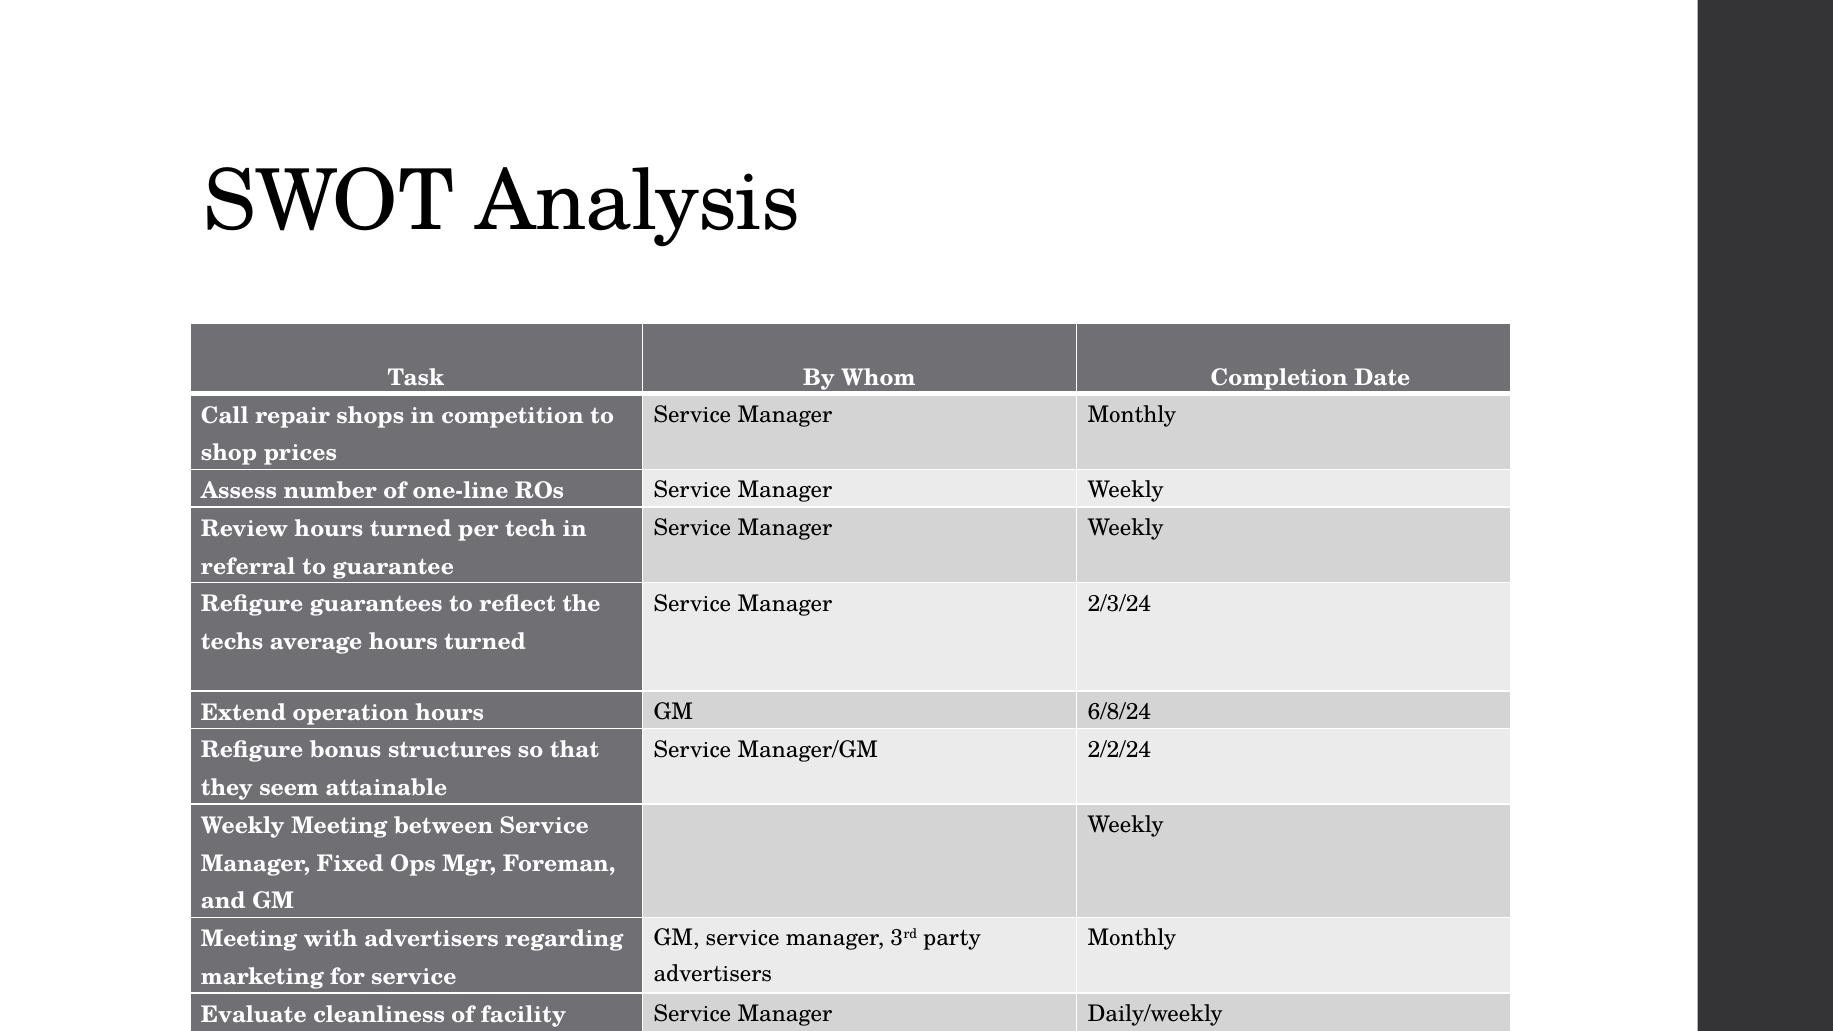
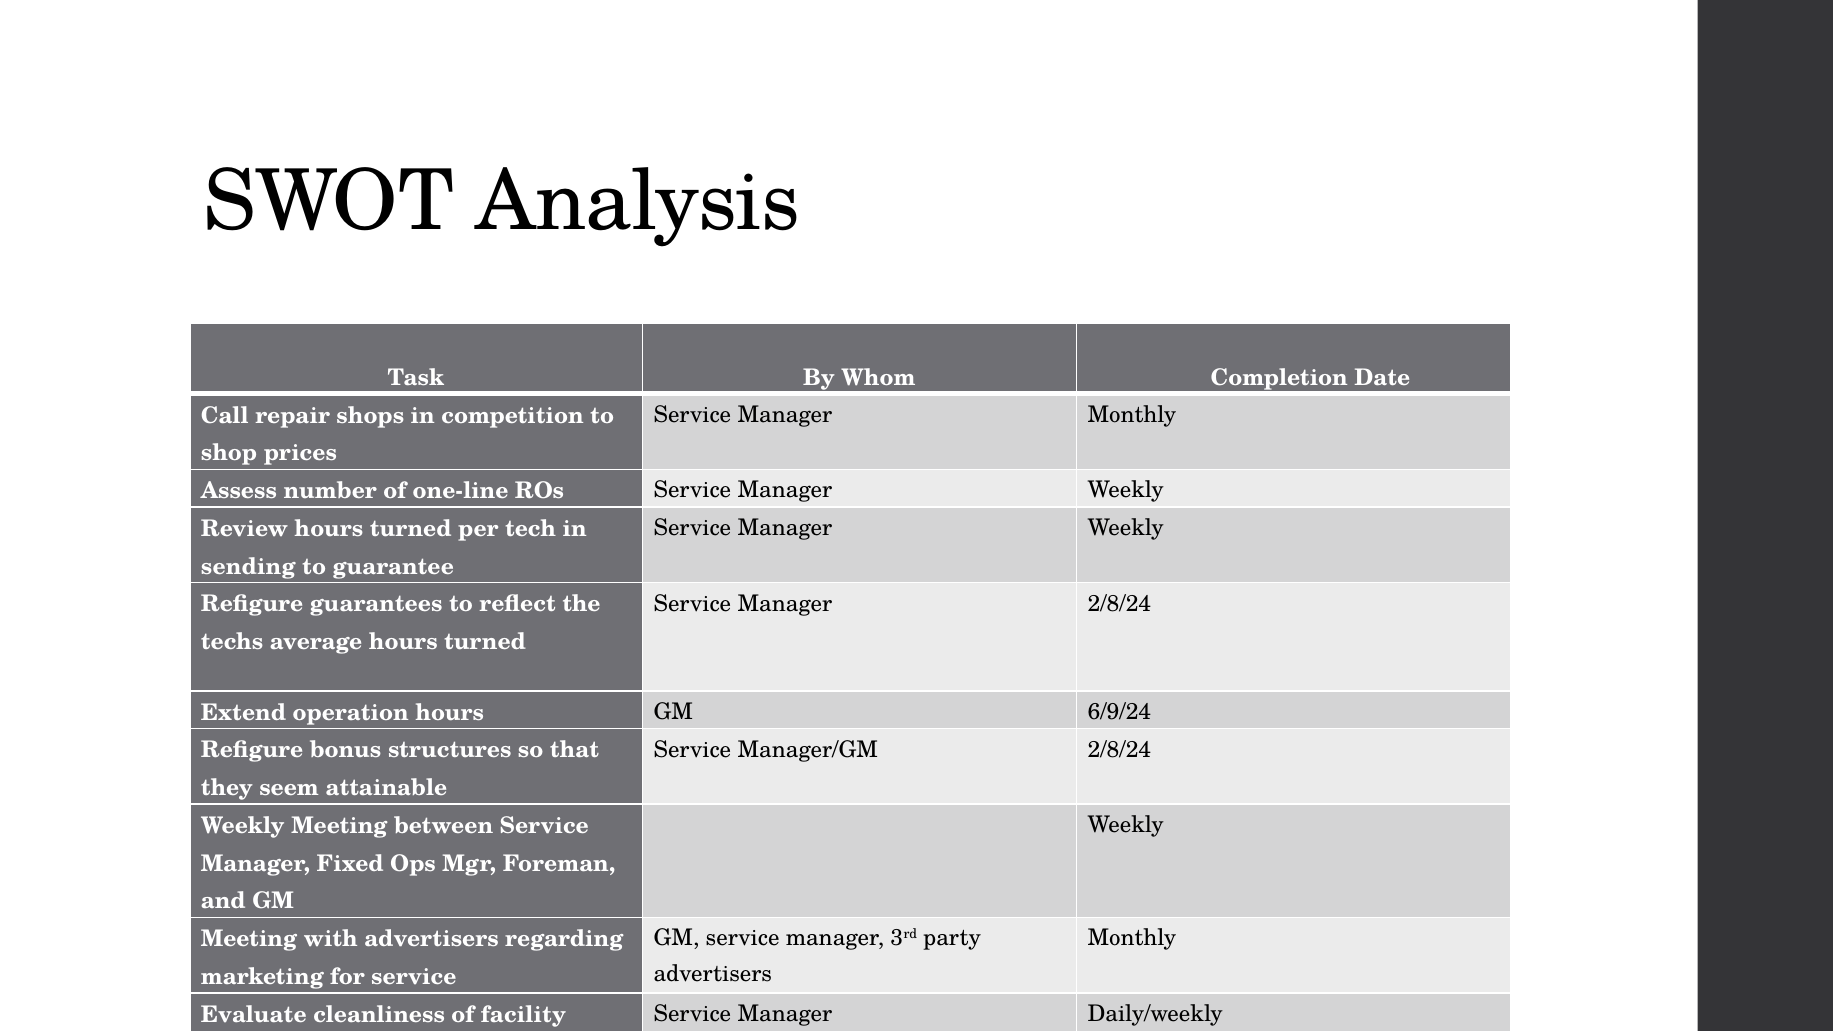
referral: referral -> sending
Manager 2/3/24: 2/3/24 -> 2/8/24
6/8/24: 6/8/24 -> 6/9/24
Manager/GM 2/2/24: 2/2/24 -> 2/8/24
